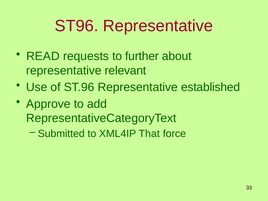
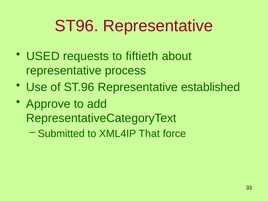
READ: READ -> USED
further: further -> fiftieth
relevant: relevant -> process
